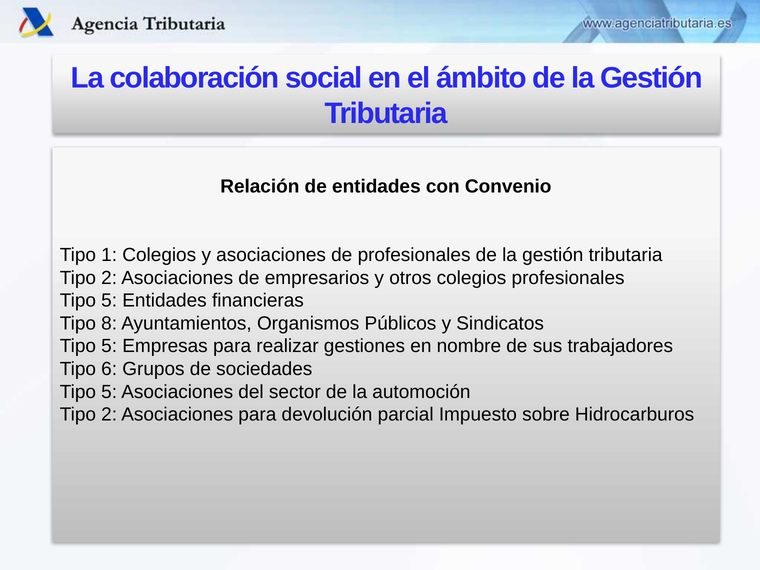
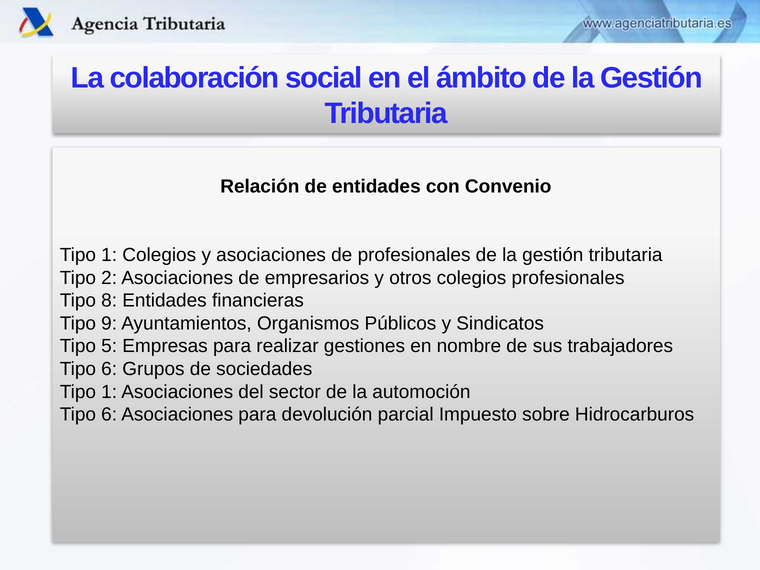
5 at (109, 301): 5 -> 8
8: 8 -> 9
5 at (109, 392): 5 -> 1
2 at (109, 415): 2 -> 6
